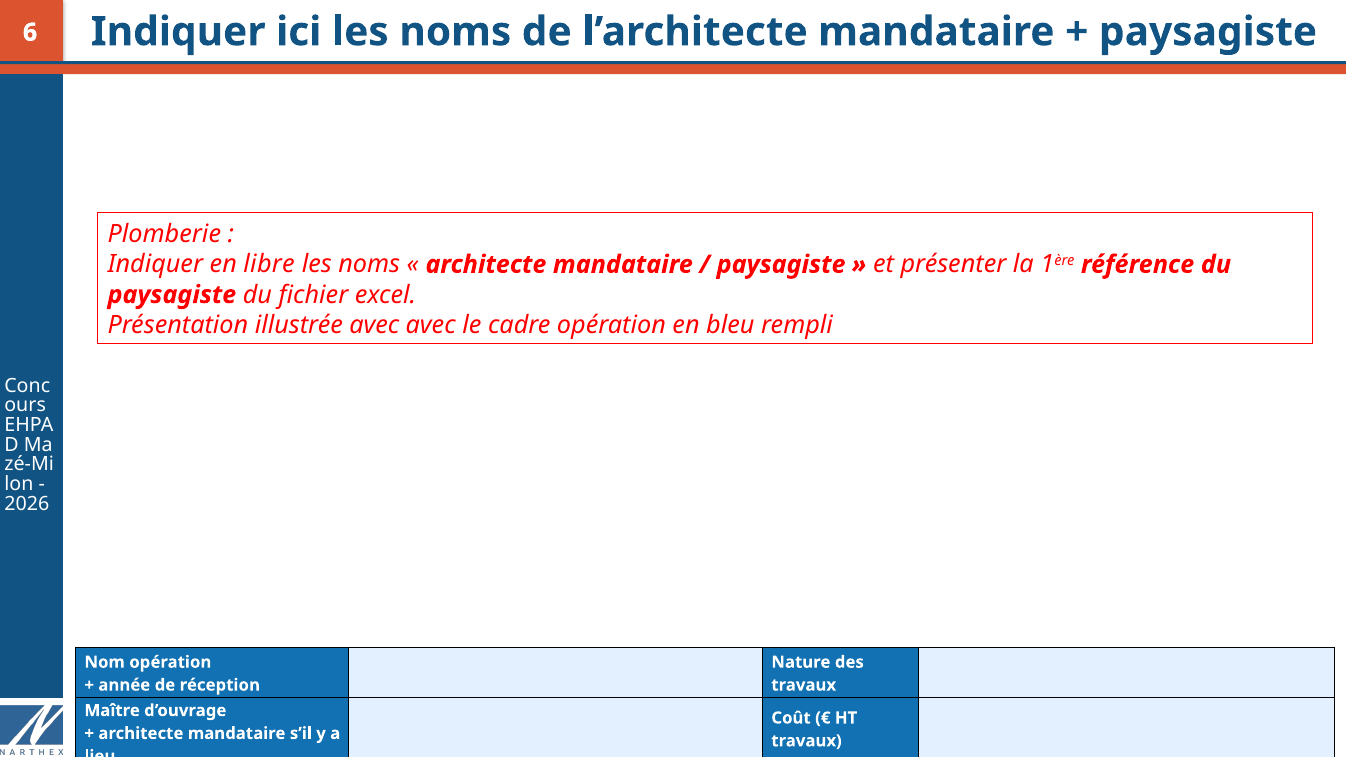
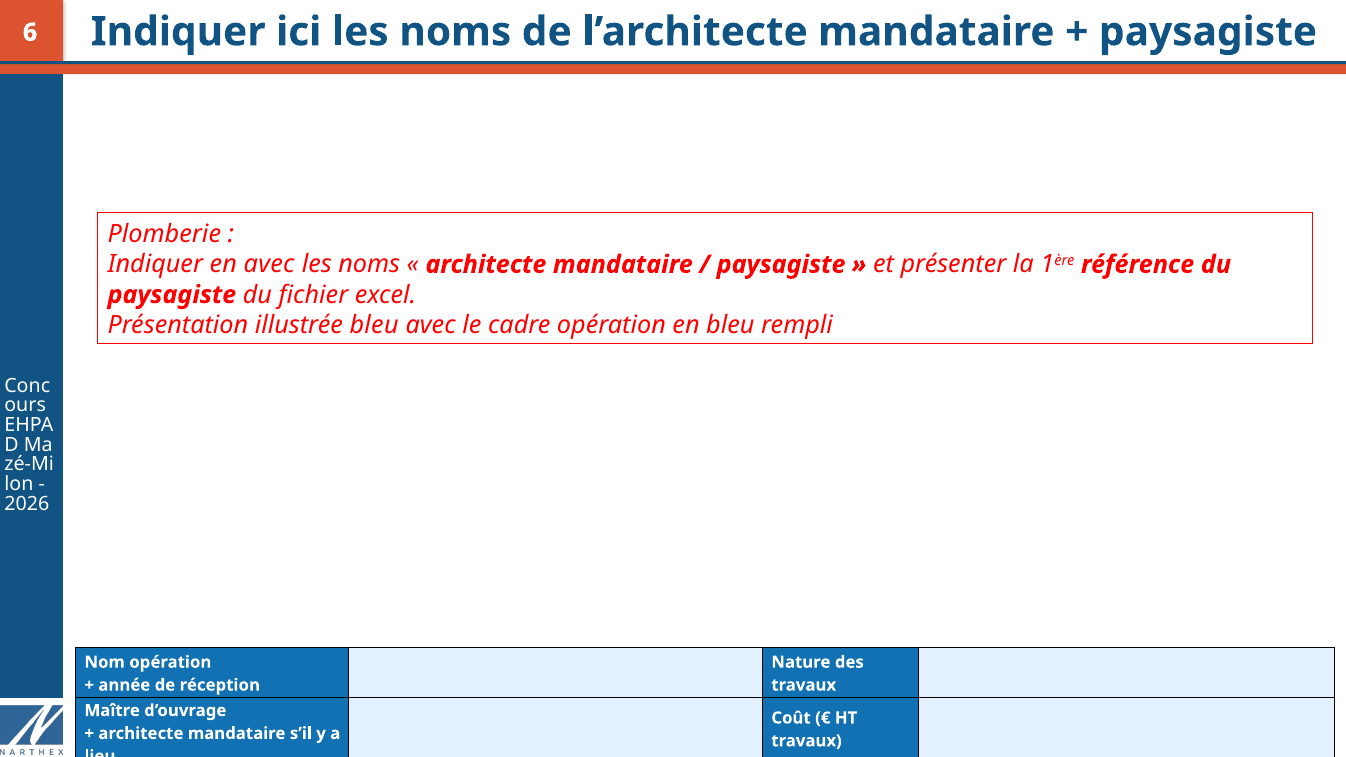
en libre: libre -> avec
illustrée avec: avec -> bleu
